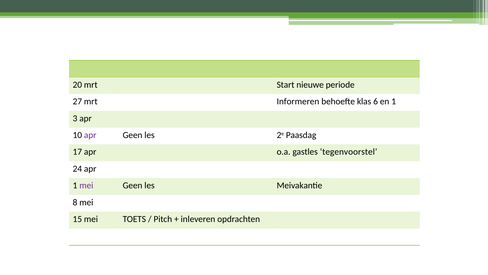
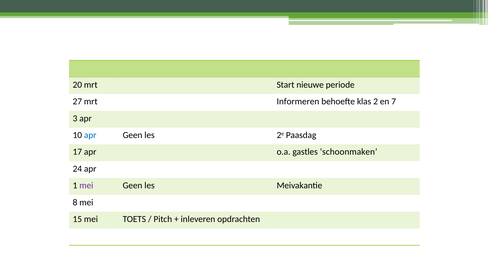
6: 6 -> 2
en 1: 1 -> 7
apr at (90, 135) colour: purple -> blue
tegenvoorstel: tegenvoorstel -> schoonmaken
